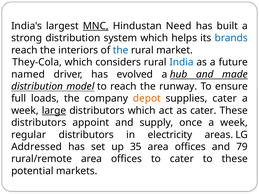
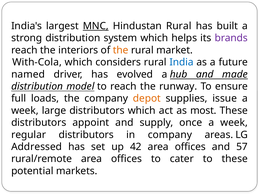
Hindustan Need: Need -> Rural
brands colour: blue -> purple
the at (121, 50) colour: blue -> orange
They-Cola: They-Cola -> With-Cola
supplies cater: cater -> issue
large underline: present -> none
as cater: cater -> most
in electricity: electricity -> company
35: 35 -> 42
79: 79 -> 57
